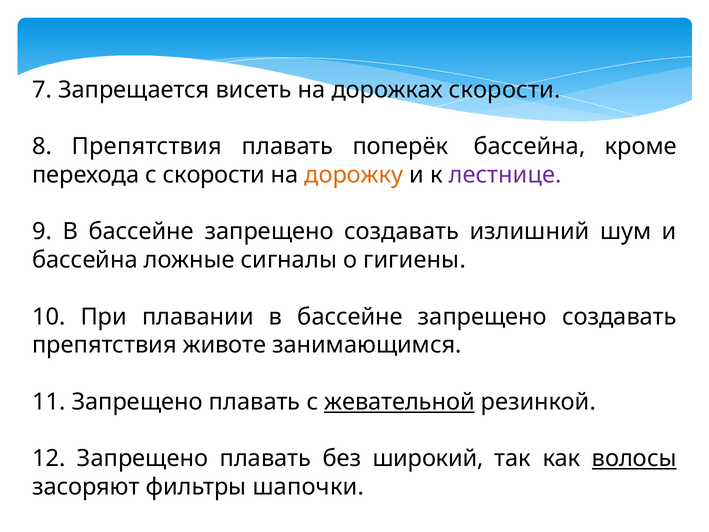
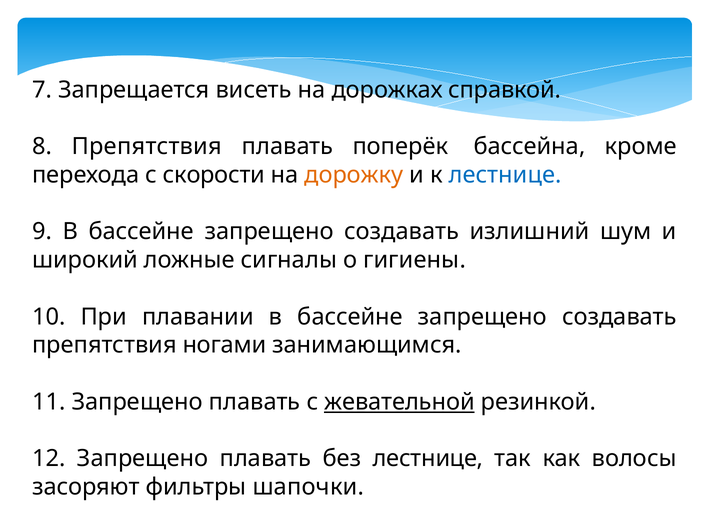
дорожках скорости: скорости -> справкой
лестнице at (505, 175) colour: purple -> blue
бассейна at (85, 260): бассейна -> широкий
животе: животе -> ногами
без широкий: широкий -> лестнице
волосы underline: present -> none
